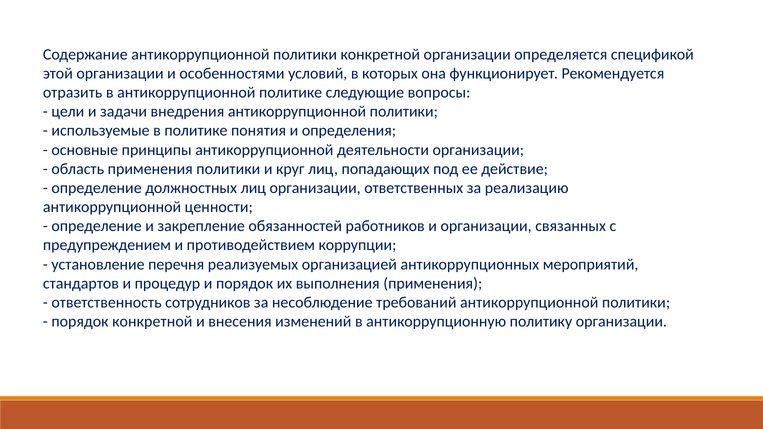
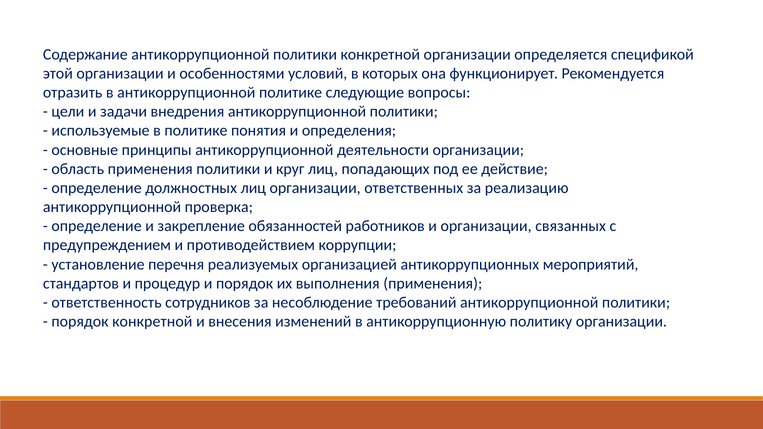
ценности: ценности -> проверка
